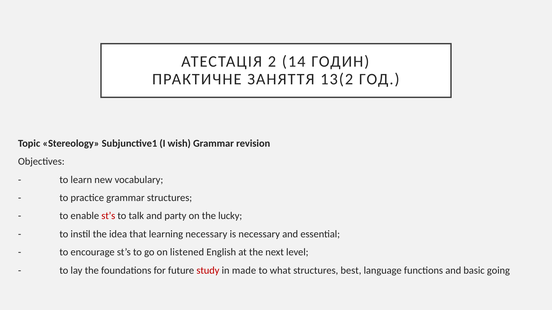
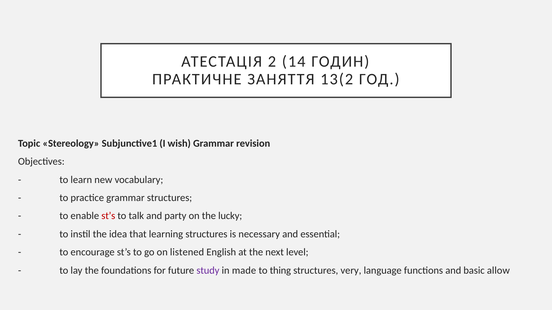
learning necessary: necessary -> structures
study colour: red -> purple
what: what -> thing
best: best -> very
going: going -> allow
